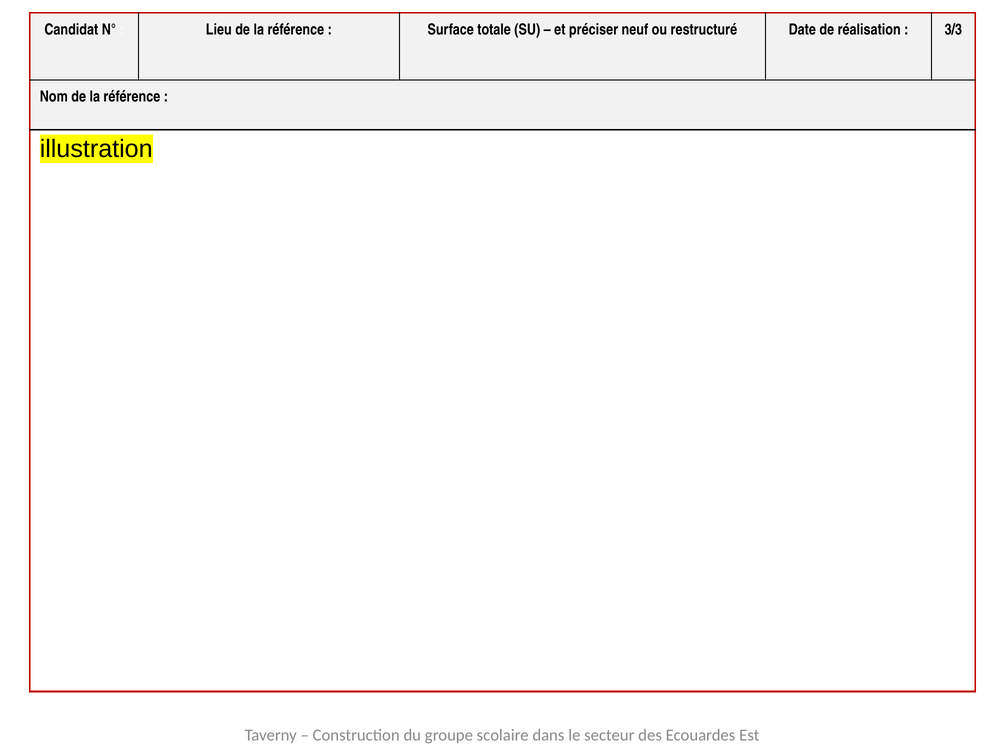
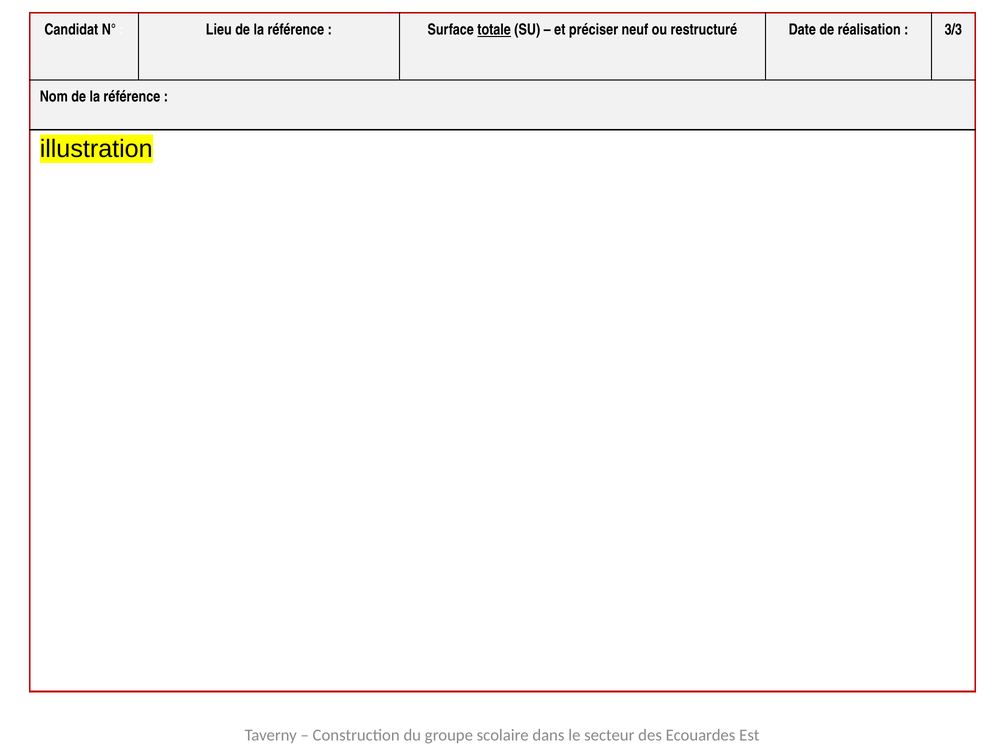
totale underline: none -> present
